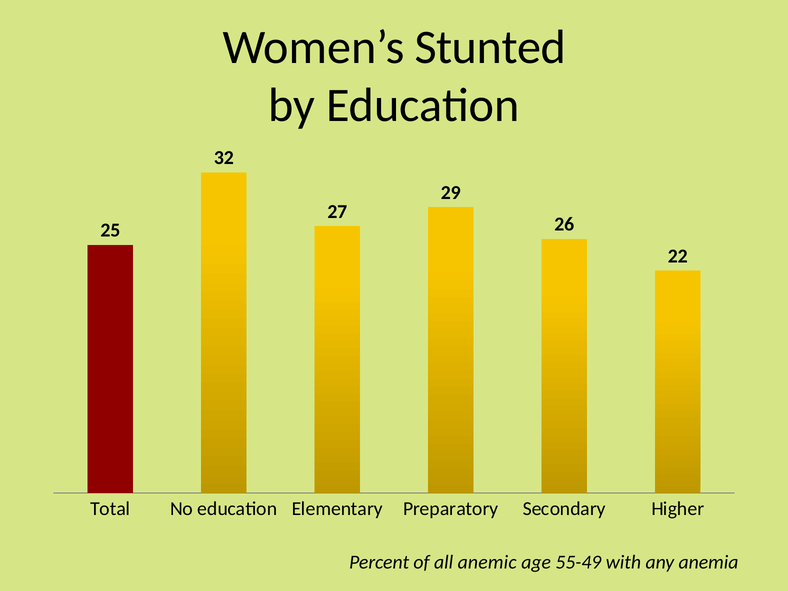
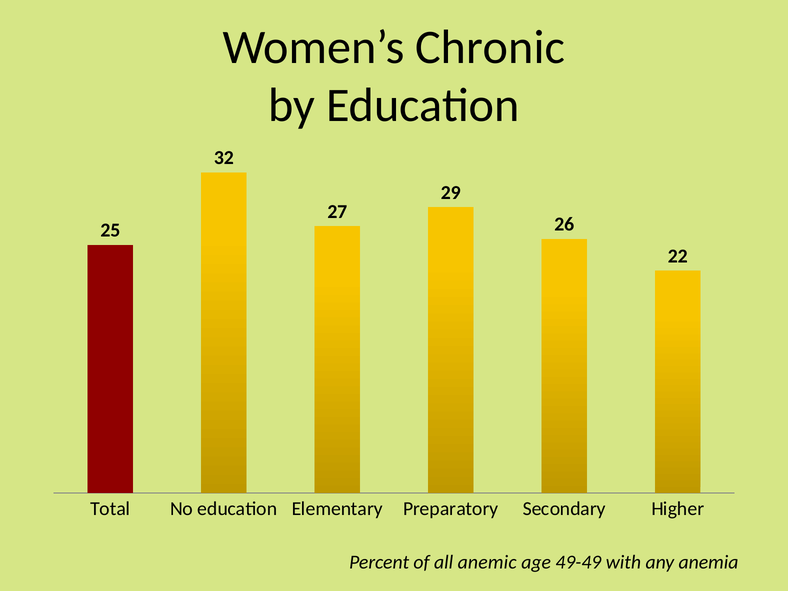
Stunted: Stunted -> Chronic
55-49: 55-49 -> 49-49
